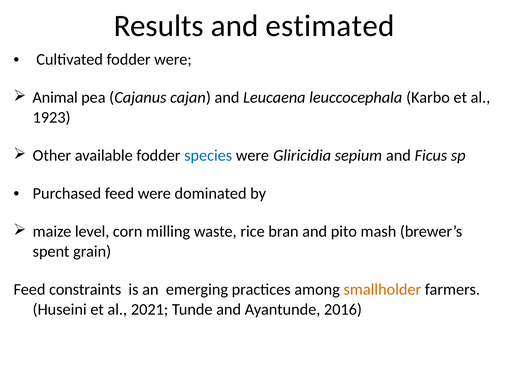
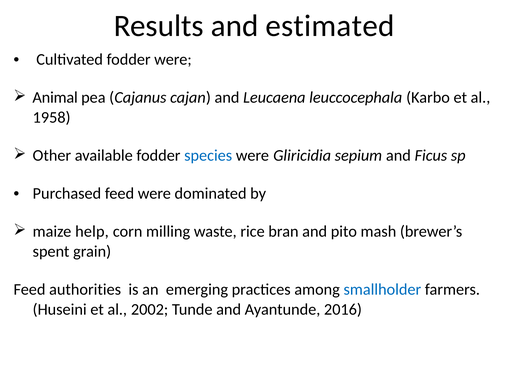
1923: 1923 -> 1958
level: level -> help
constraints: constraints -> authorities
smallholder colour: orange -> blue
2021: 2021 -> 2002
